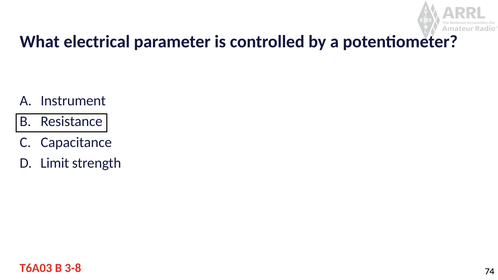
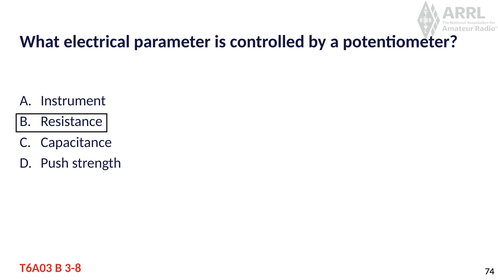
Limit: Limit -> Push
